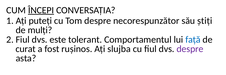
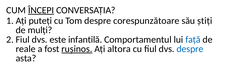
necorespunzător: necorespunzător -> corespunzătoare
tolerant: tolerant -> infantilă
curat: curat -> reale
rușinos underline: none -> present
slujba: slujba -> altora
despre at (190, 49) colour: purple -> blue
